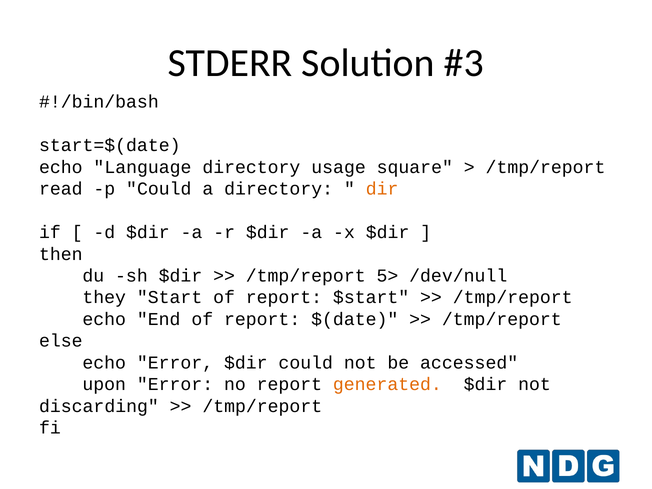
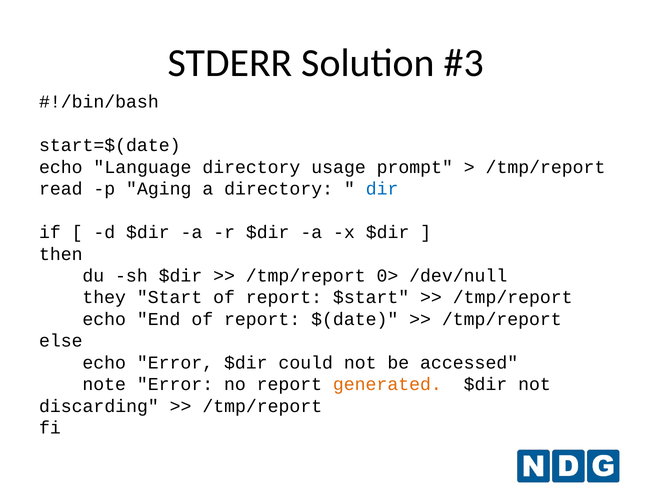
square: square -> prompt
p Could: Could -> Aging
dir colour: orange -> blue
5>: 5> -> 0>
upon: upon -> note
